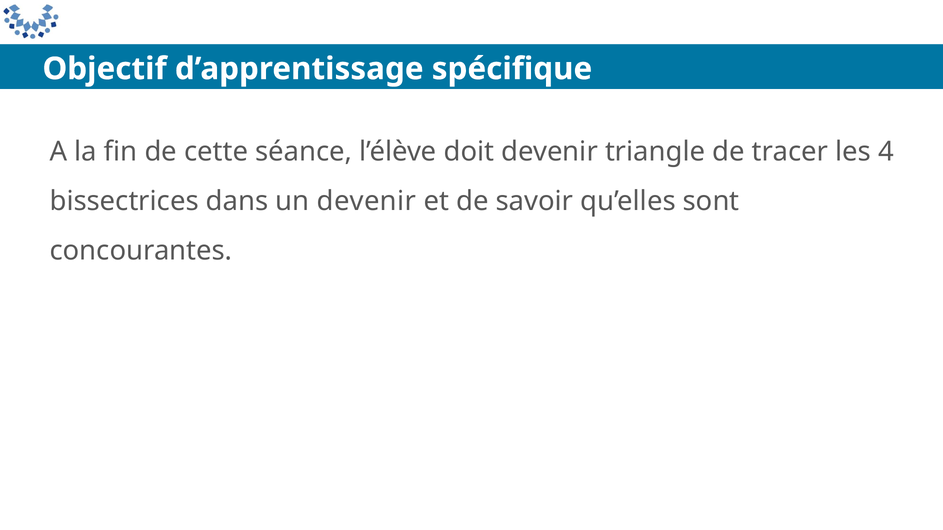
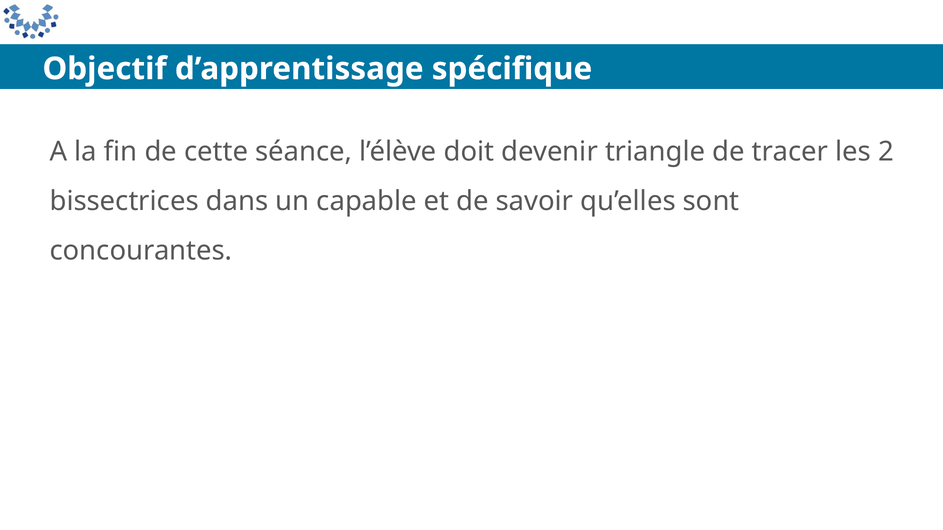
4: 4 -> 2
un devenir: devenir -> capable
